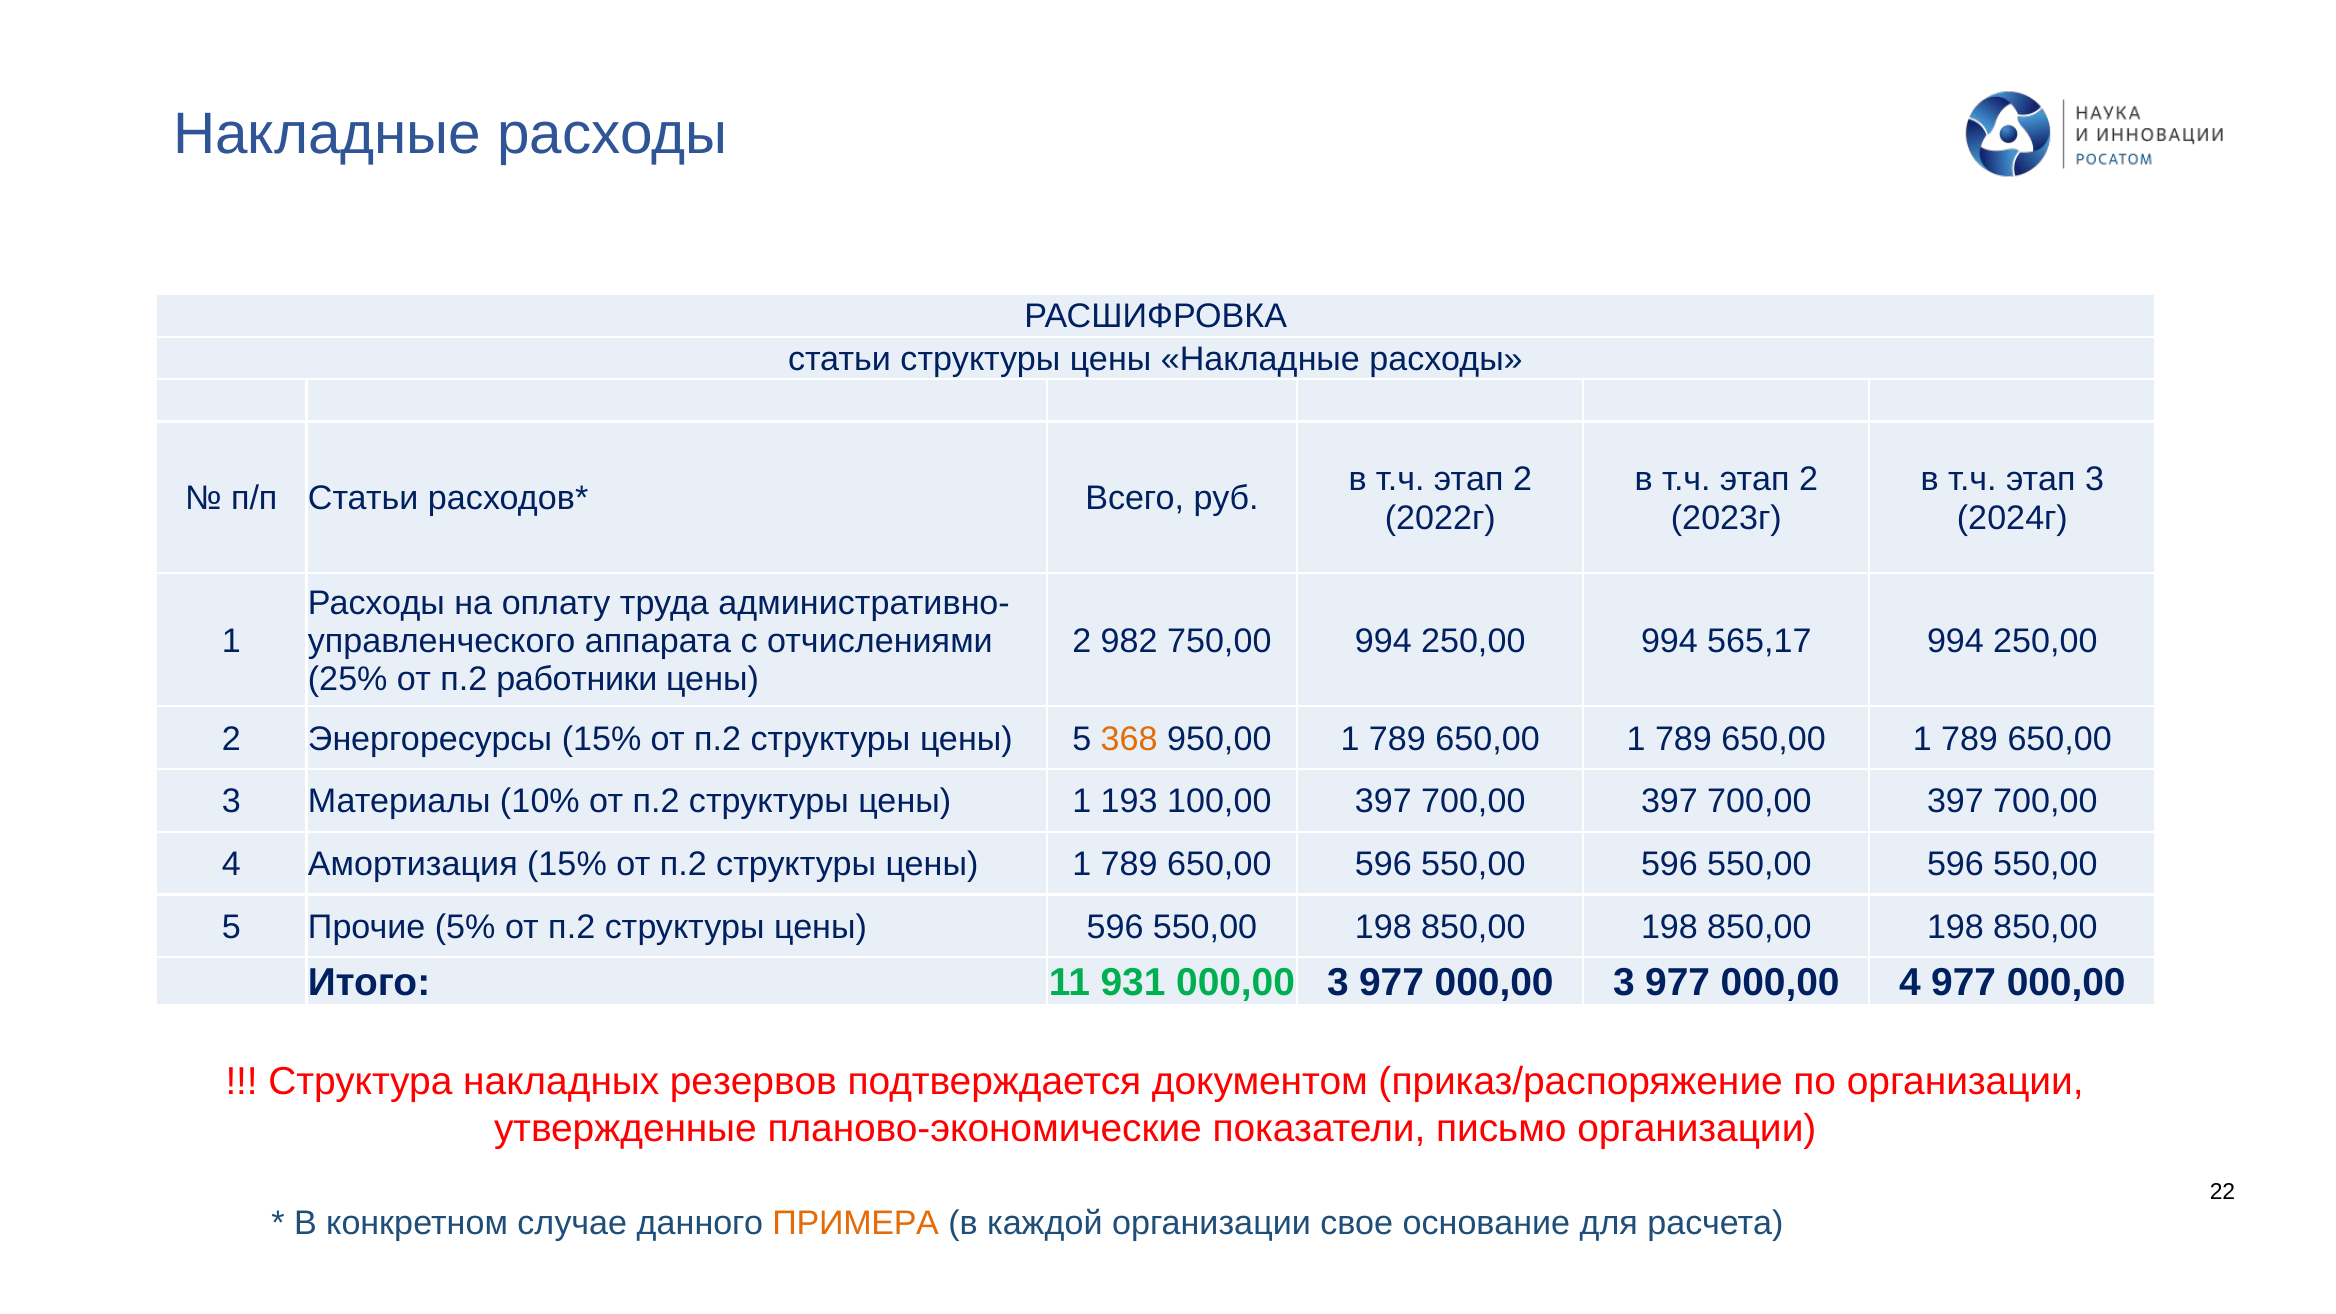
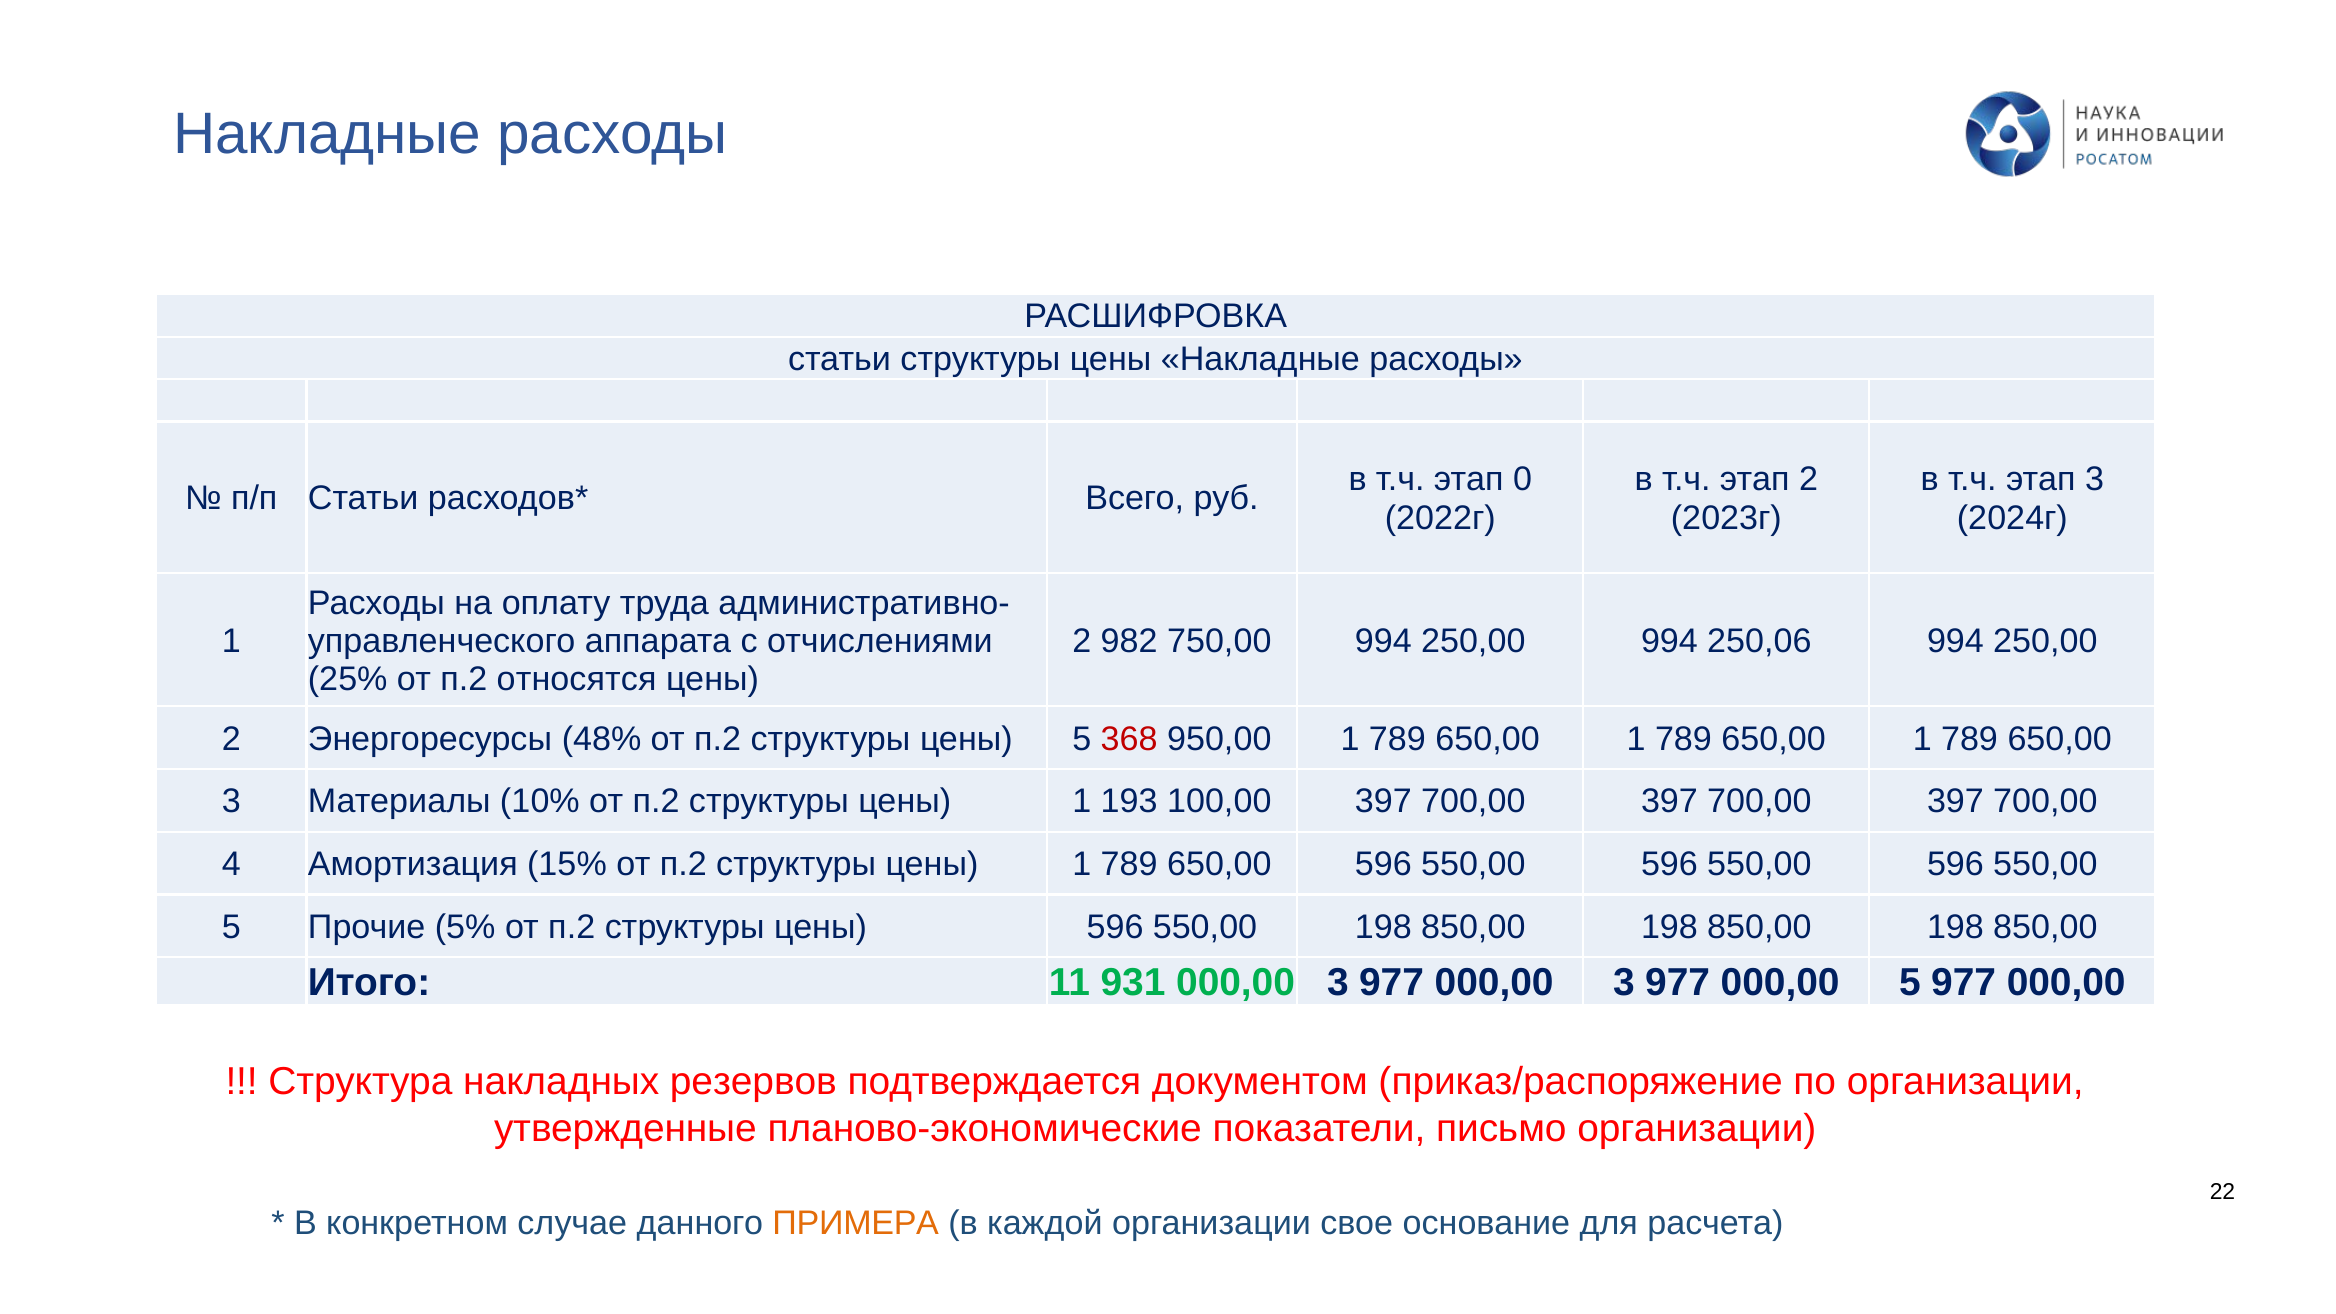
2 at (1523, 480): 2 -> 0
565,17: 565,17 -> 250,06
работники: работники -> относятся
Энергоресурсы 15%: 15% -> 48%
368 colour: orange -> red
000,00 4: 4 -> 5
